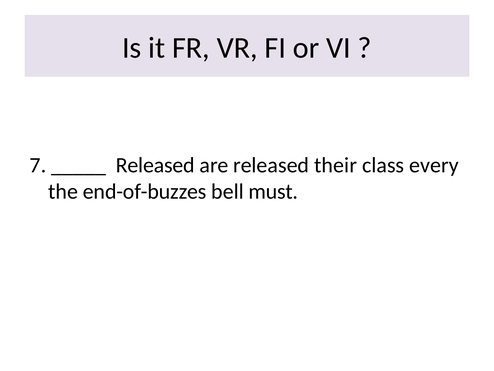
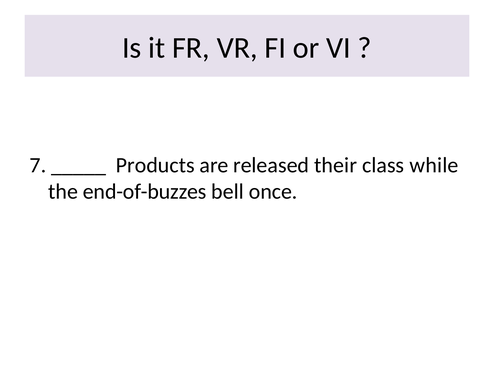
Released at (155, 165): Released -> Products
every: every -> while
must: must -> once
